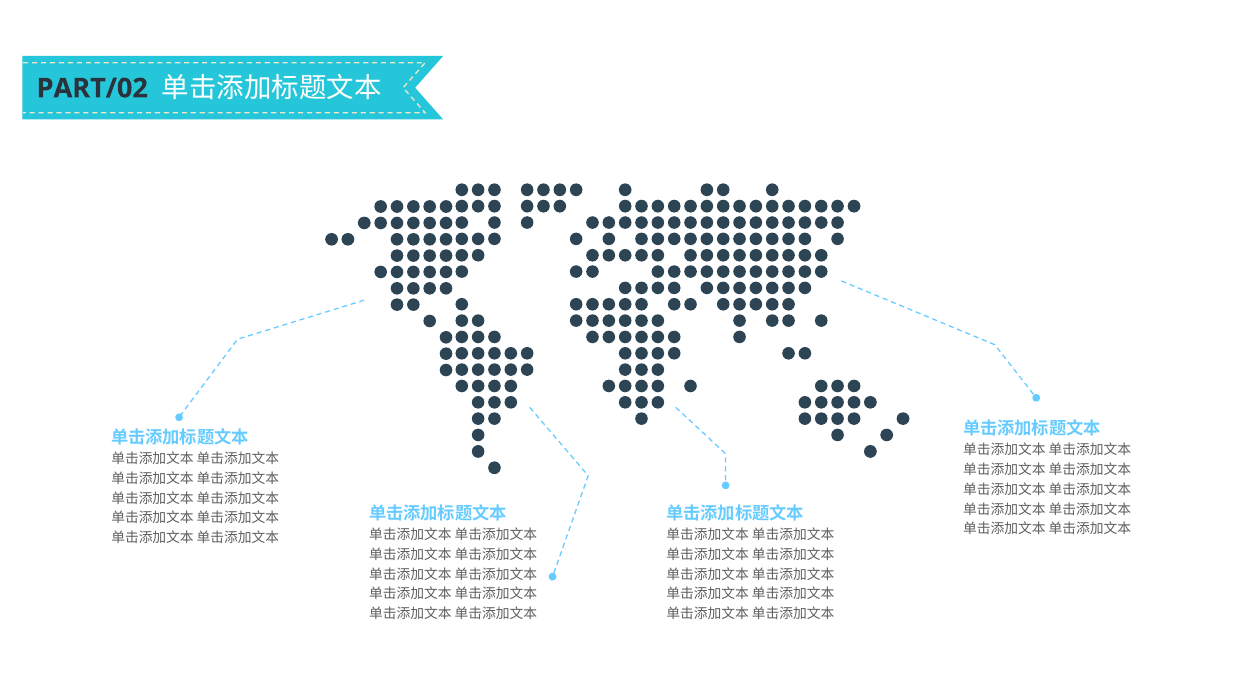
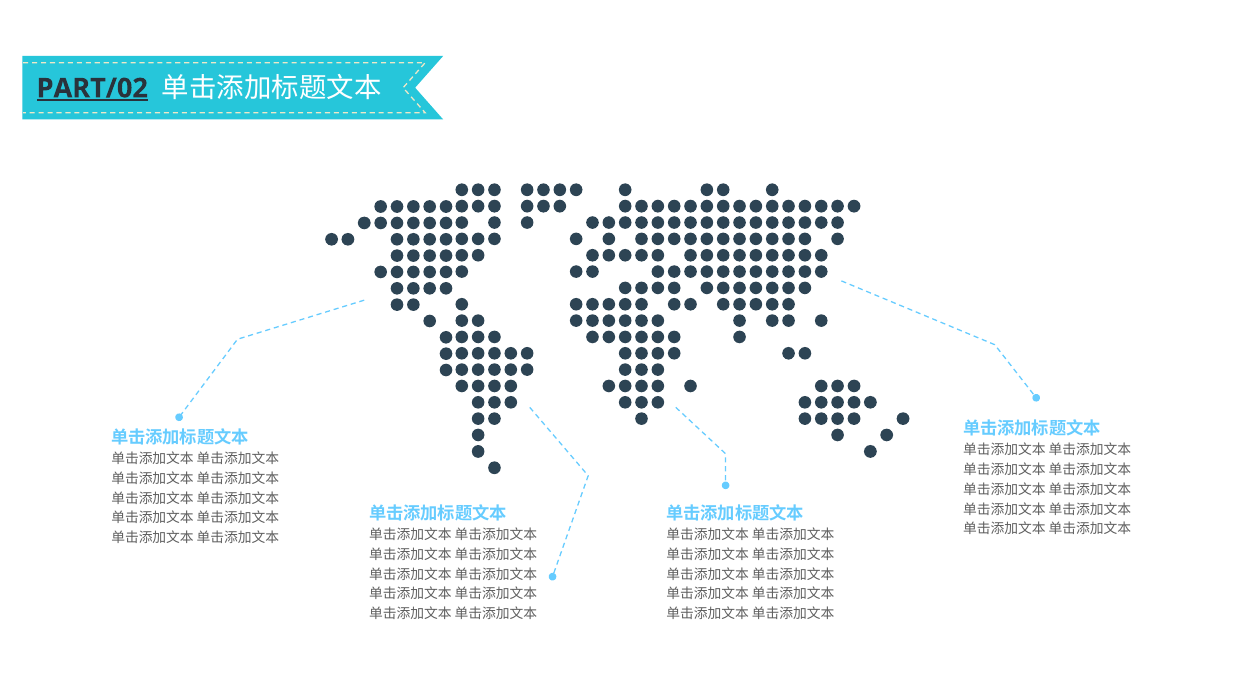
PART/02 underline: none -> present
